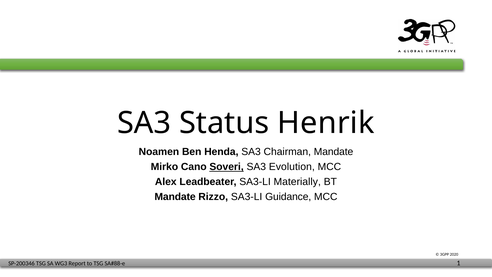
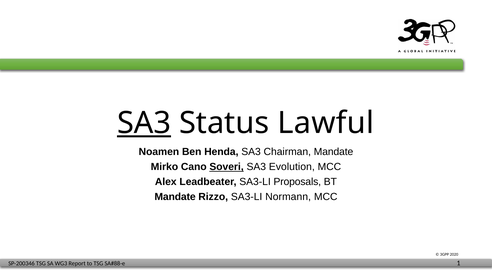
SA3 at (144, 123) underline: none -> present
Henrik: Henrik -> Lawful
Materially: Materially -> Proposals
Guidance: Guidance -> Normann
